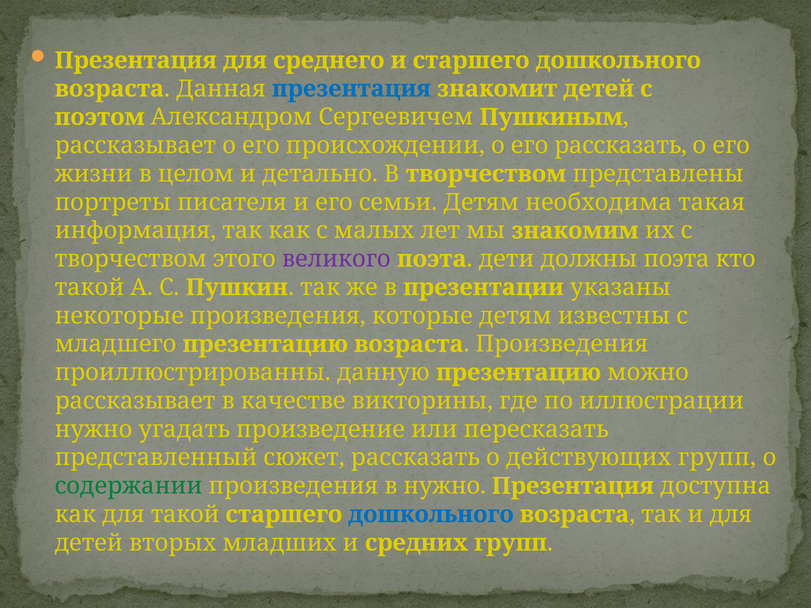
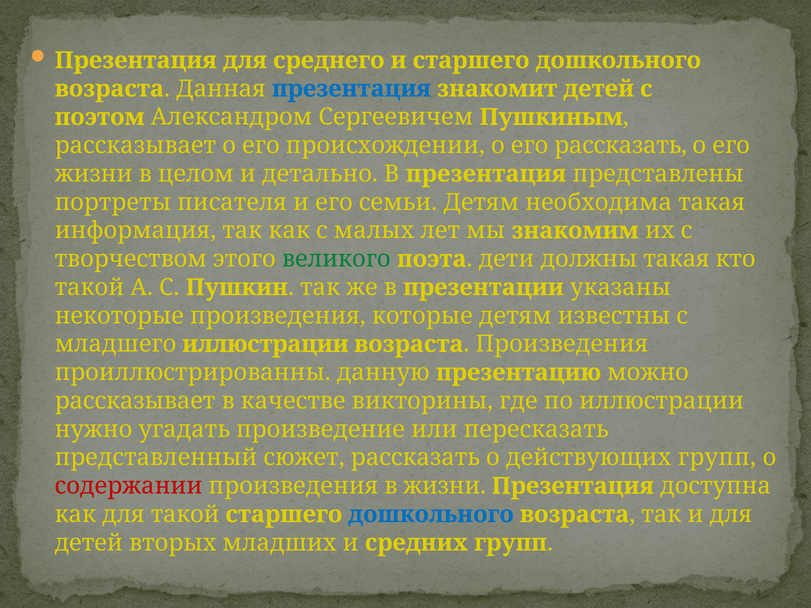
В творчеством: творчеством -> презентация
великого colour: purple -> green
должны поэта: поэта -> такая
младшего презентацию: презентацию -> иллюстрации
содержании colour: green -> red
в нужно: нужно -> жизни
